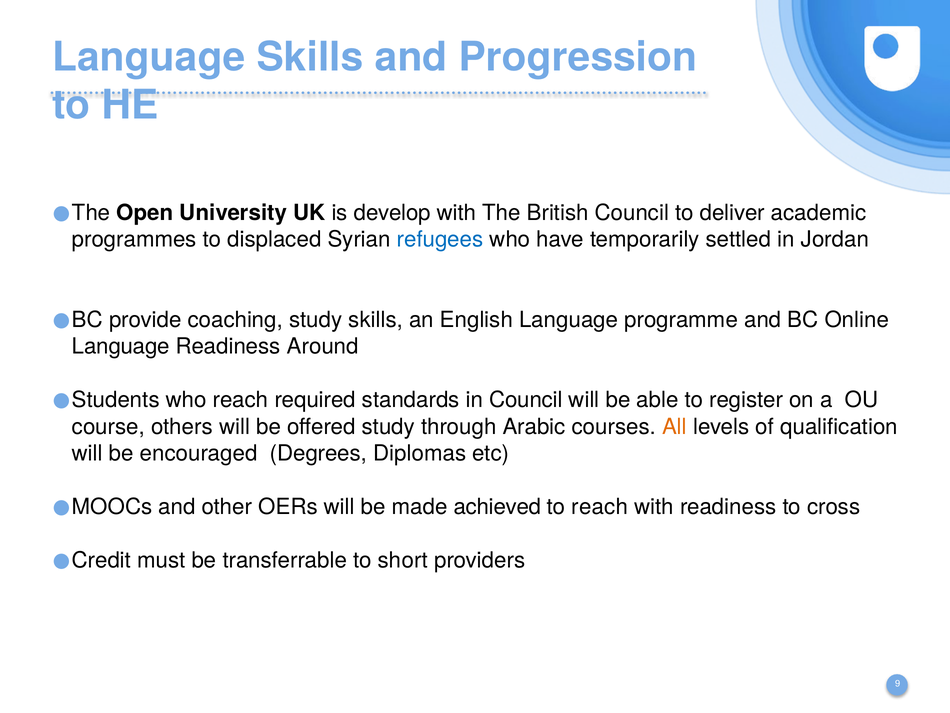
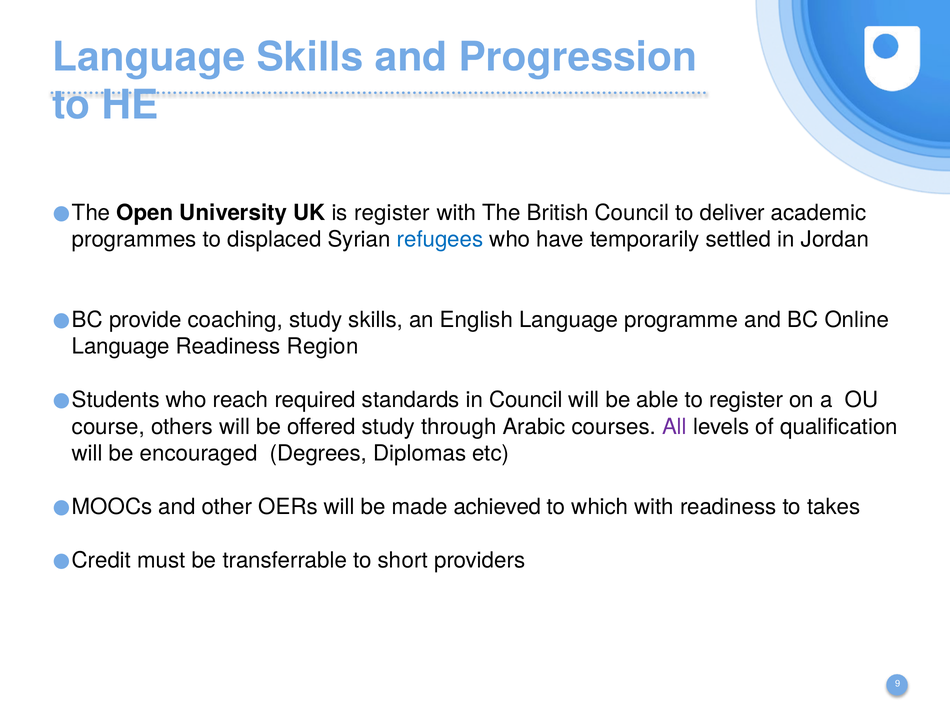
is develop: develop -> register
Around: Around -> Region
All colour: orange -> purple
to reach: reach -> which
cross: cross -> takes
